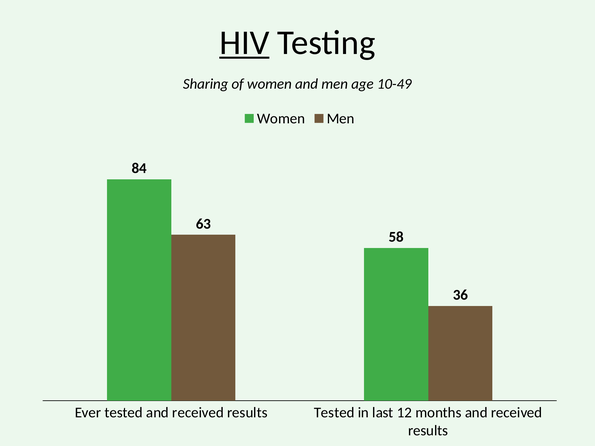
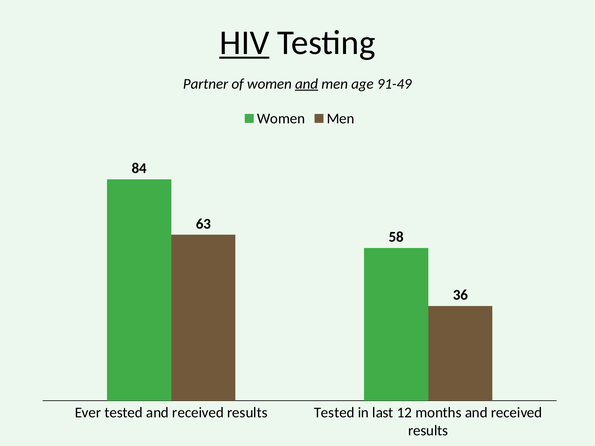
Sharing: Sharing -> Partner
and at (307, 84) underline: none -> present
10-49: 10-49 -> 91-49
